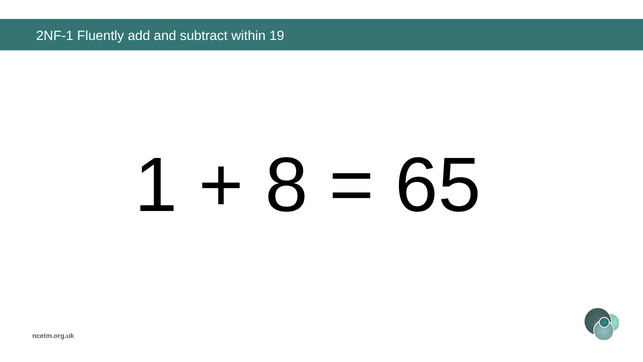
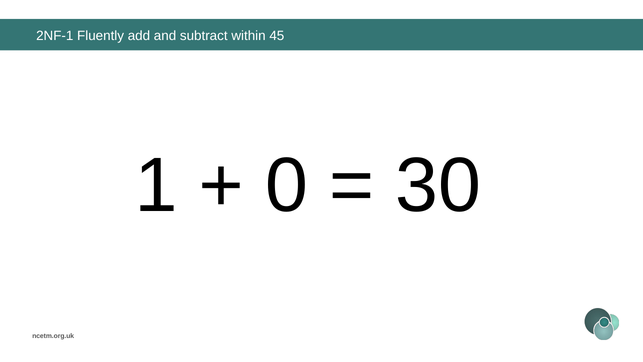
19: 19 -> 45
8: 8 -> 0
65: 65 -> 30
